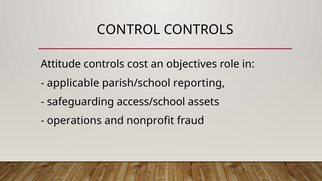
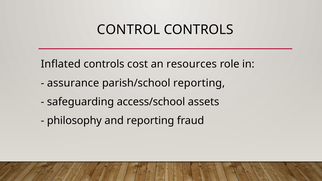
Attitude: Attitude -> Inflated
objectives: objectives -> resources
applicable: applicable -> assurance
operations: operations -> philosophy
and nonprofit: nonprofit -> reporting
